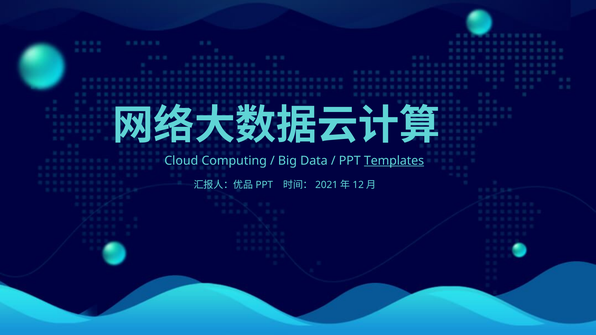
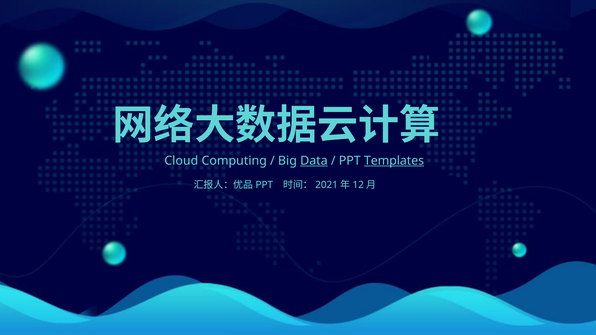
Data underline: none -> present
